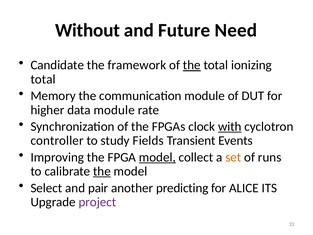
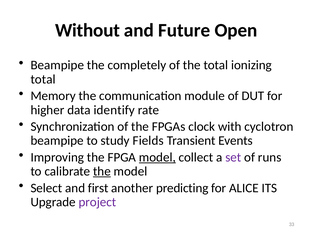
Need: Need -> Open
Candidate at (57, 65): Candidate -> Beampipe
framework: framework -> completely
the at (192, 65) underline: present -> none
data module: module -> identify
with underline: present -> none
controller at (57, 141): controller -> beampipe
set colour: orange -> purple
pair: pair -> first
